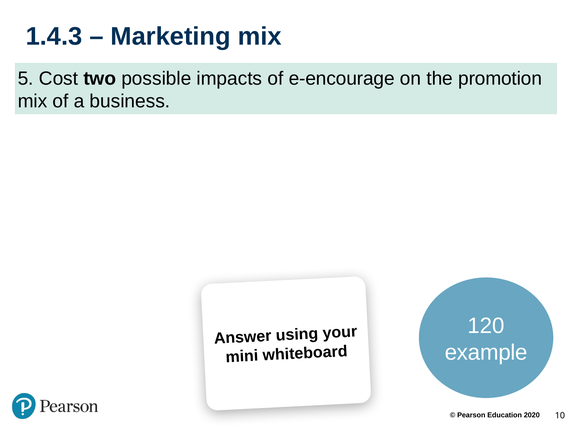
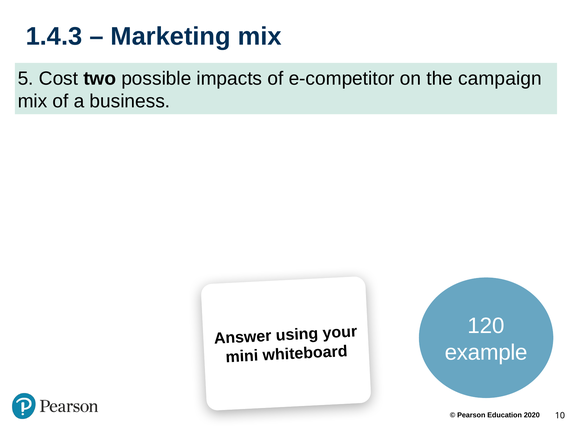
e-encourage: e-encourage -> e-competitor
promotion: promotion -> campaign
